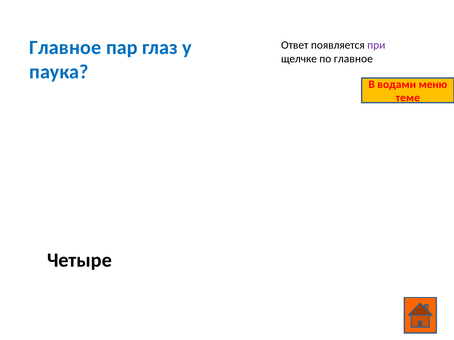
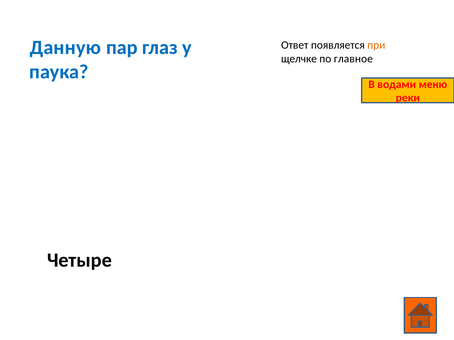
Главное at (65, 48): Главное -> Данную
при colour: purple -> orange
теме: теме -> реки
